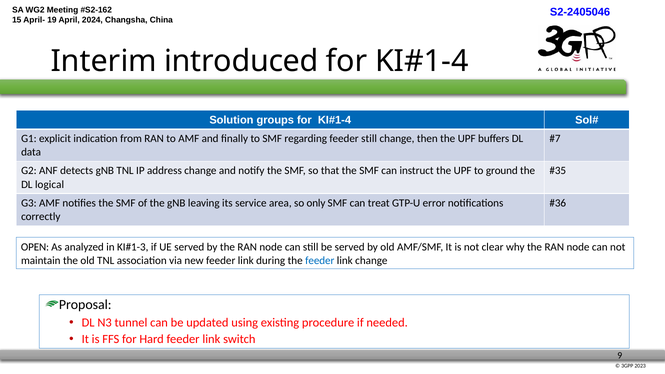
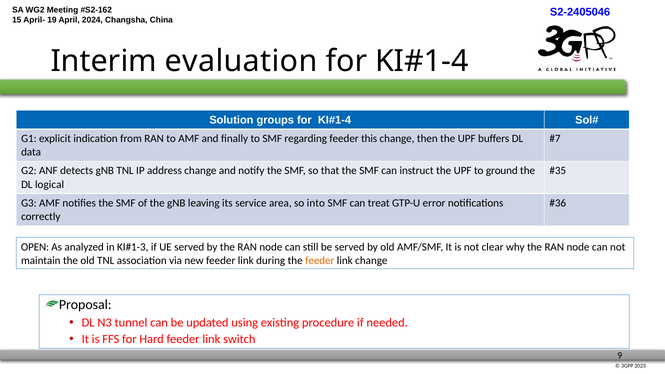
introduced: introduced -> evaluation
feeder still: still -> this
only: only -> into
feeder at (320, 261) colour: blue -> orange
